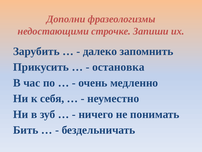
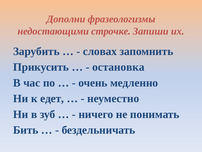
далеко: далеко -> словах
себя: себя -> едет
